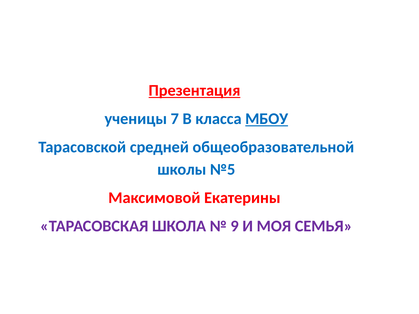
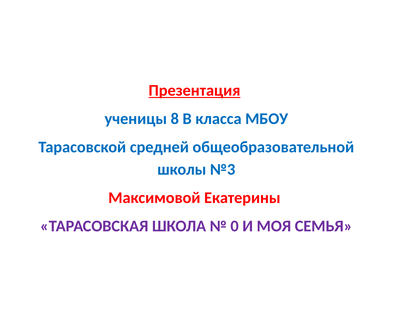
7: 7 -> 8
МБОУ underline: present -> none
№5: №5 -> №3
9: 9 -> 0
